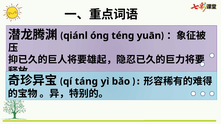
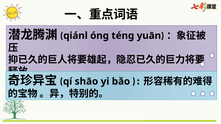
táng: táng -> shāo
